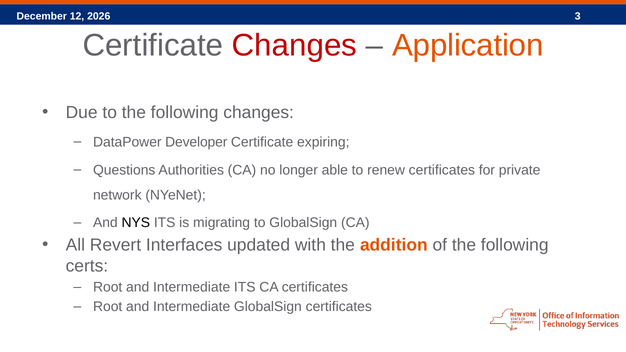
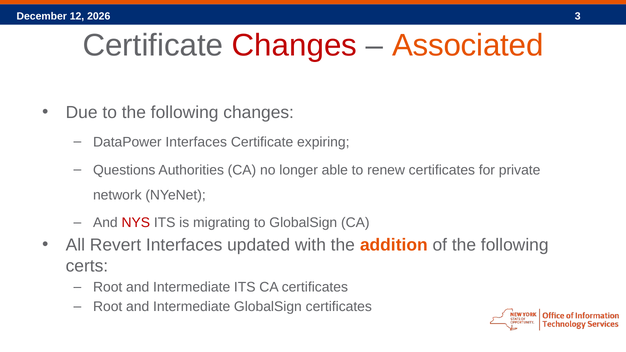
Application: Application -> Associated
DataPower Developer: Developer -> Interfaces
NYS colour: black -> red
